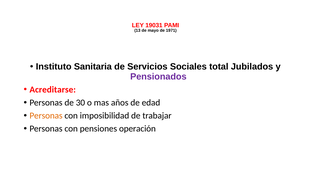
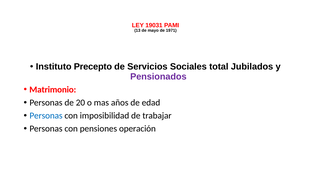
Sanitaria: Sanitaria -> Precepto
Acreditarse: Acreditarse -> Matrimonio
30: 30 -> 20
Personas at (46, 116) colour: orange -> blue
